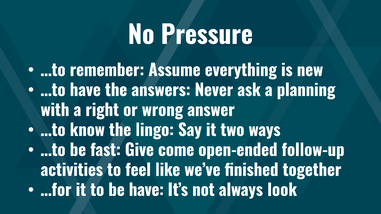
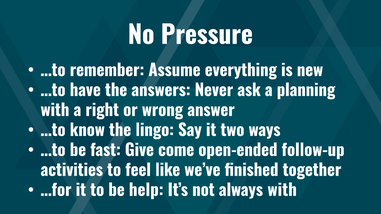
be have: have -> help
always look: look -> with
